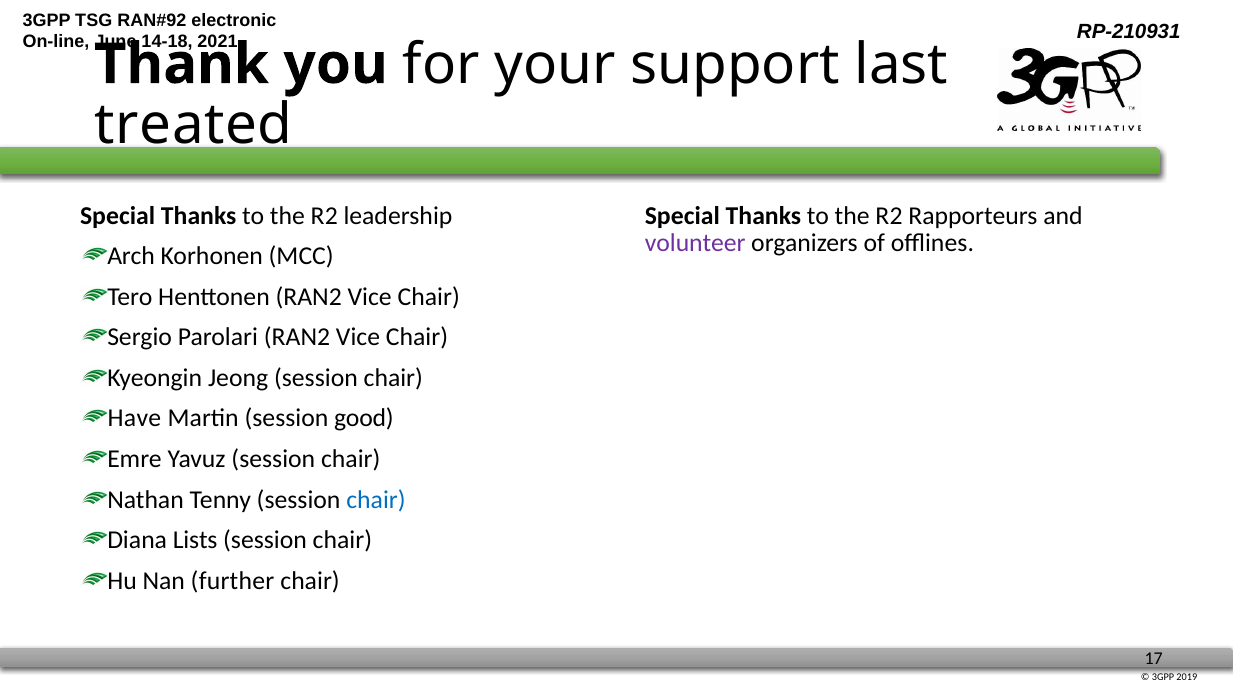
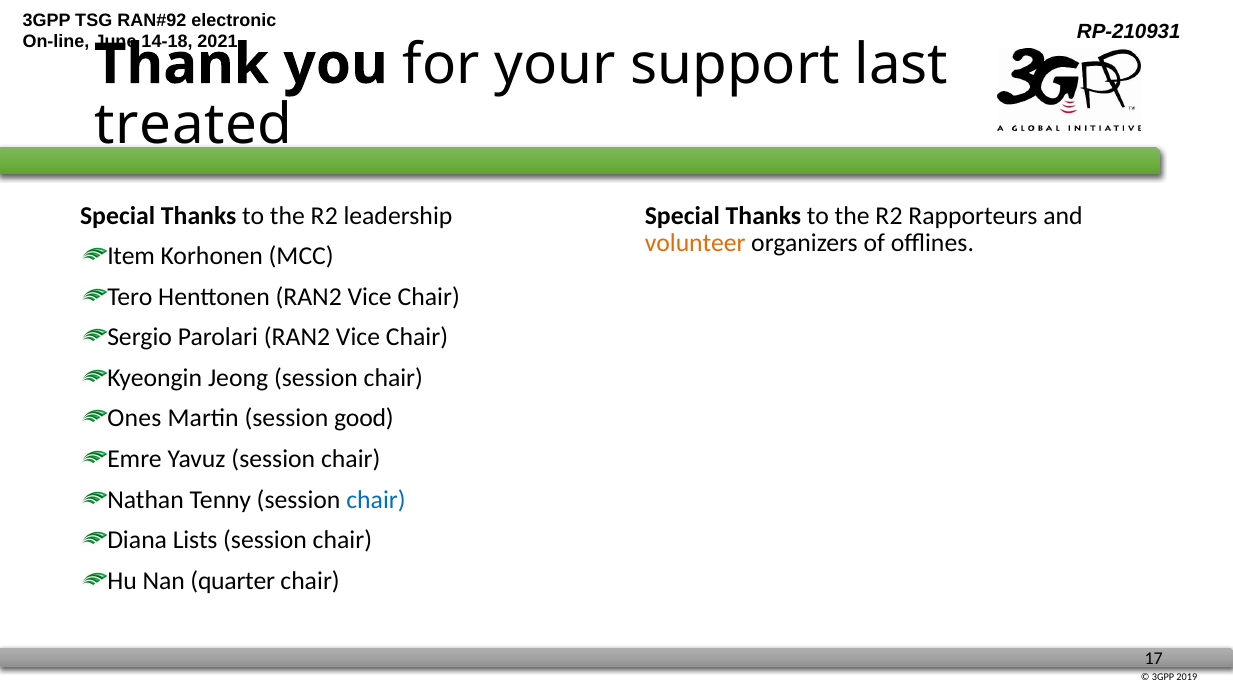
volunteer colour: purple -> orange
Arch: Arch -> Item
Have: Have -> Ones
further: further -> quarter
